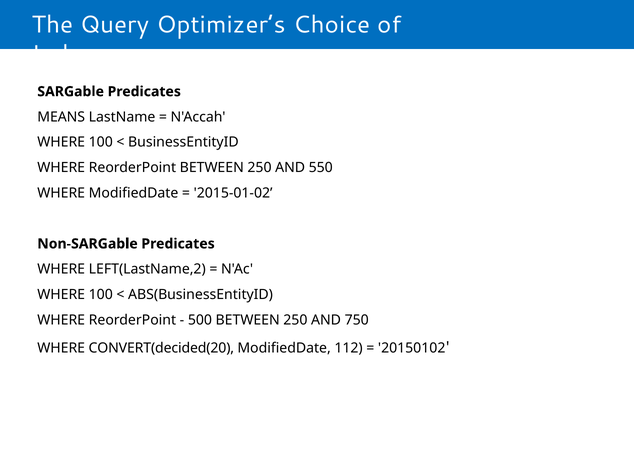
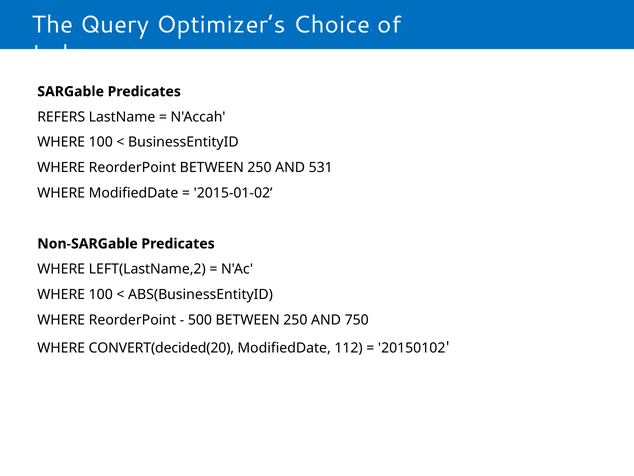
MEANS: MEANS -> REFERS
550: 550 -> 531
